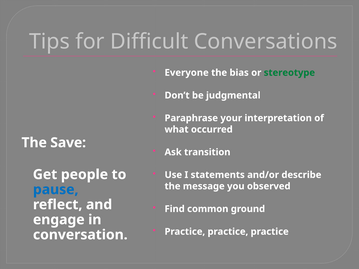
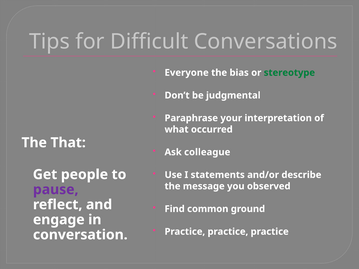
Save: Save -> That
transition: transition -> colleague
pause colour: blue -> purple
